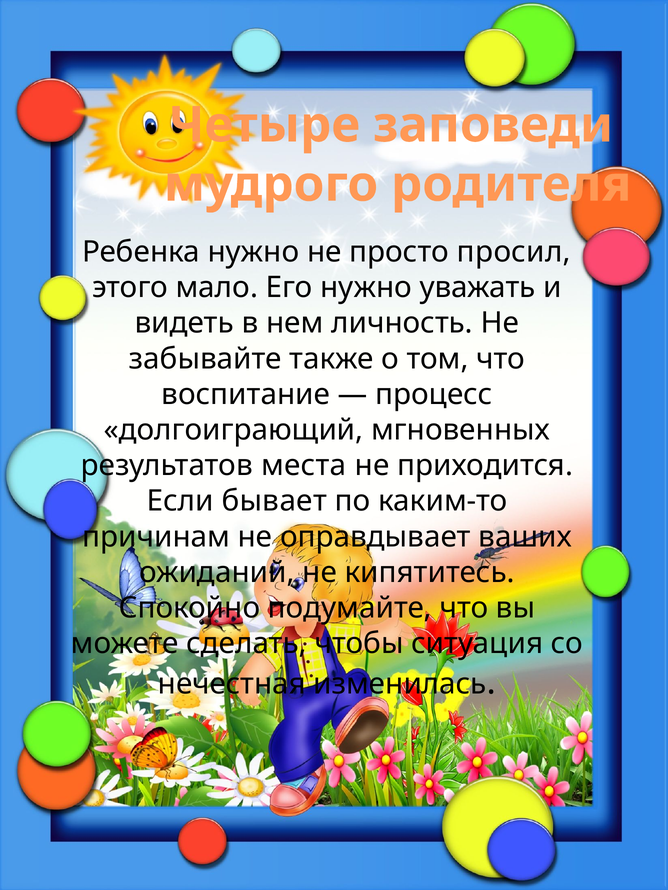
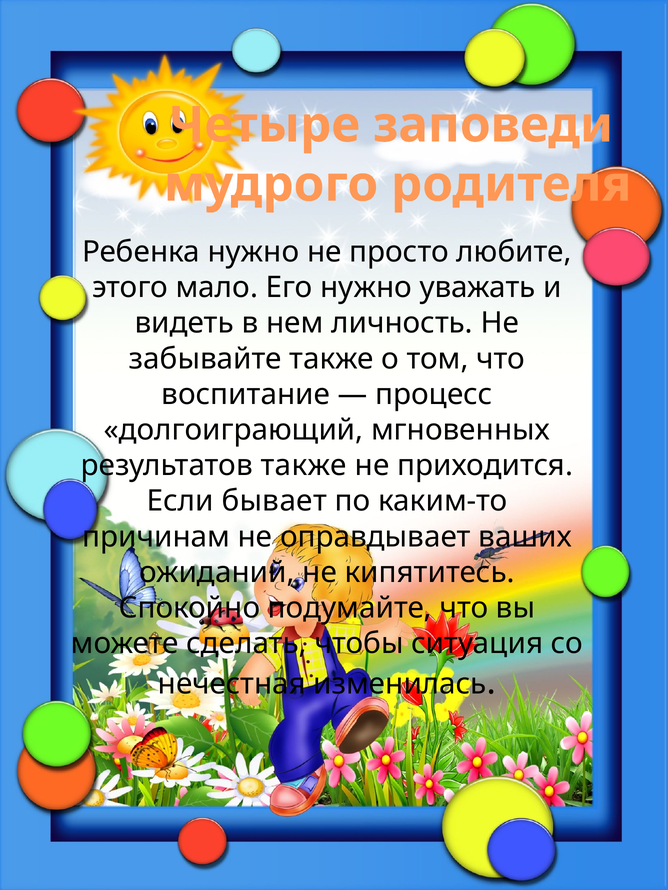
просил: просил -> любите
результатов места: места -> также
